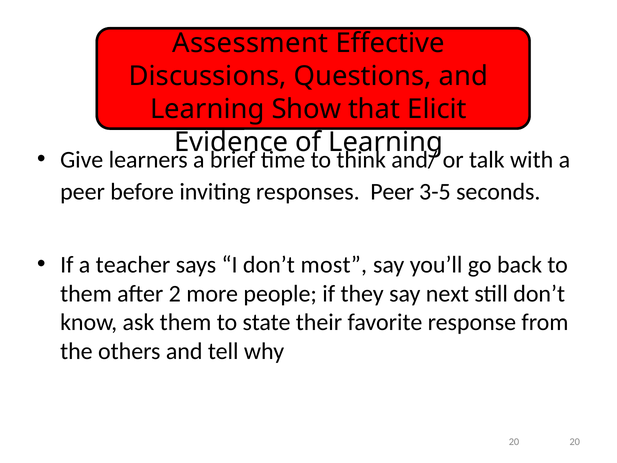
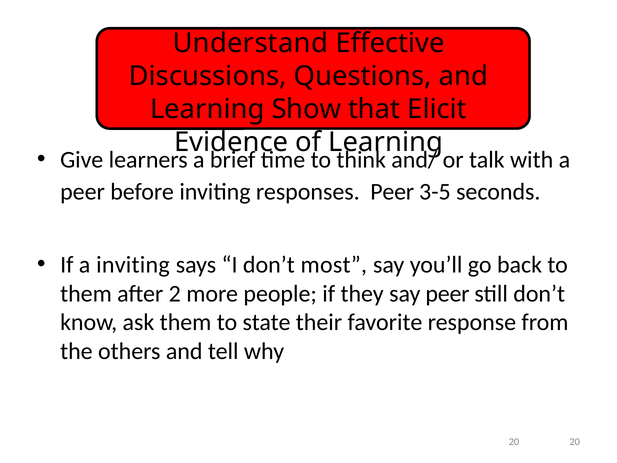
Assessment: Assessment -> Understand
a teacher: teacher -> inviting
say next: next -> peer
